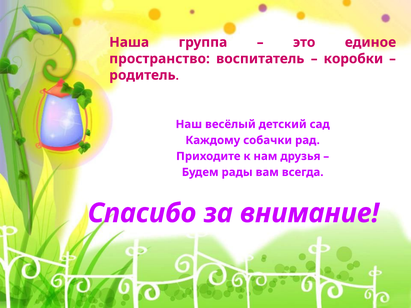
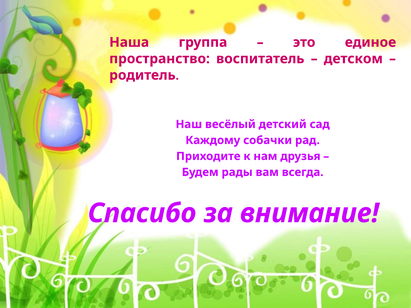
коробки: коробки -> детском
